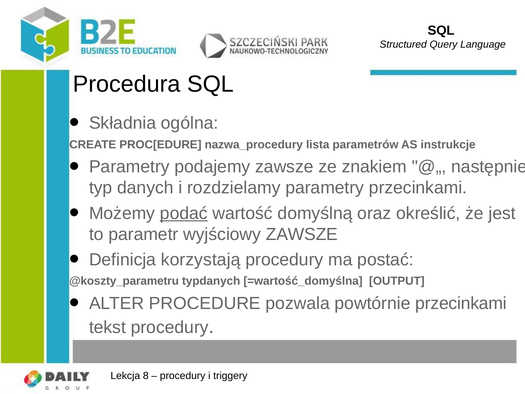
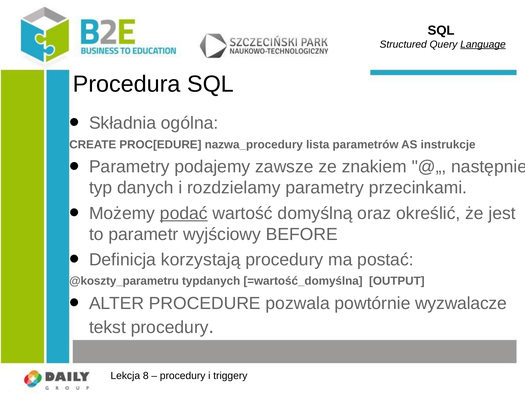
Language underline: none -> present
wyjściowy ZAWSZE: ZAWSZE -> BEFORE
powtórnie przecinkami: przecinkami -> wyzwalacze
